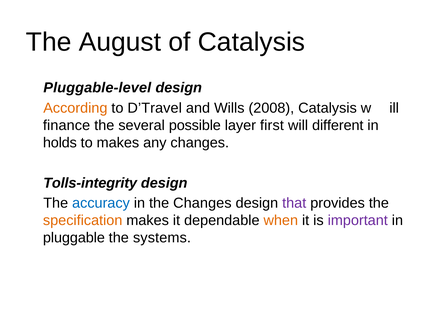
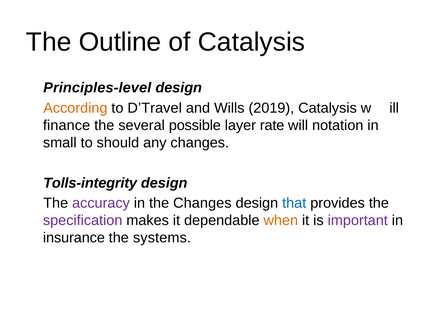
August: August -> Outline
Pluggable-level: Pluggable-level -> Principles-level
2008: 2008 -> 2019
first: first -> rate
different: different -> notation
holds: holds -> small
to makes: makes -> should
accuracy colour: blue -> purple
that colour: purple -> blue
specification colour: orange -> purple
pluggable: pluggable -> insurance
